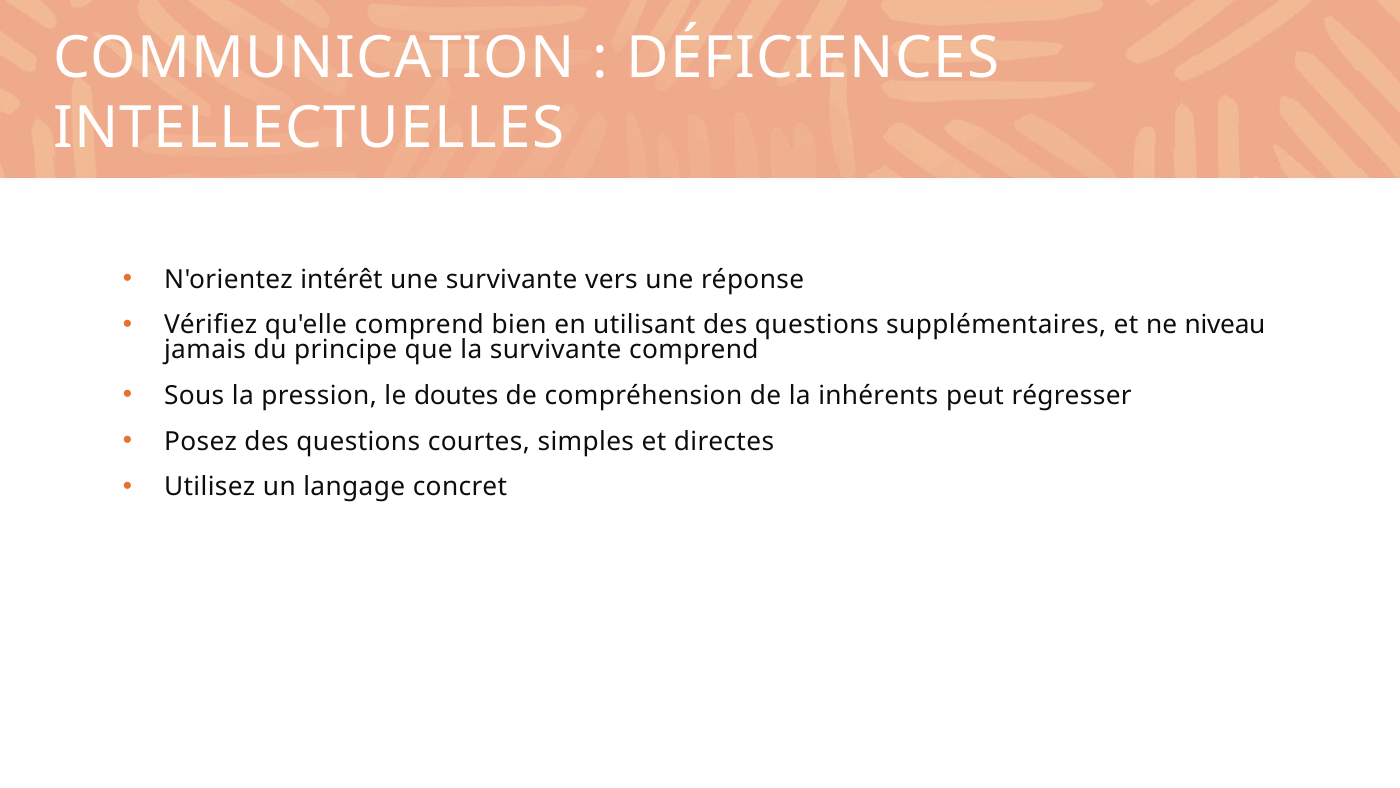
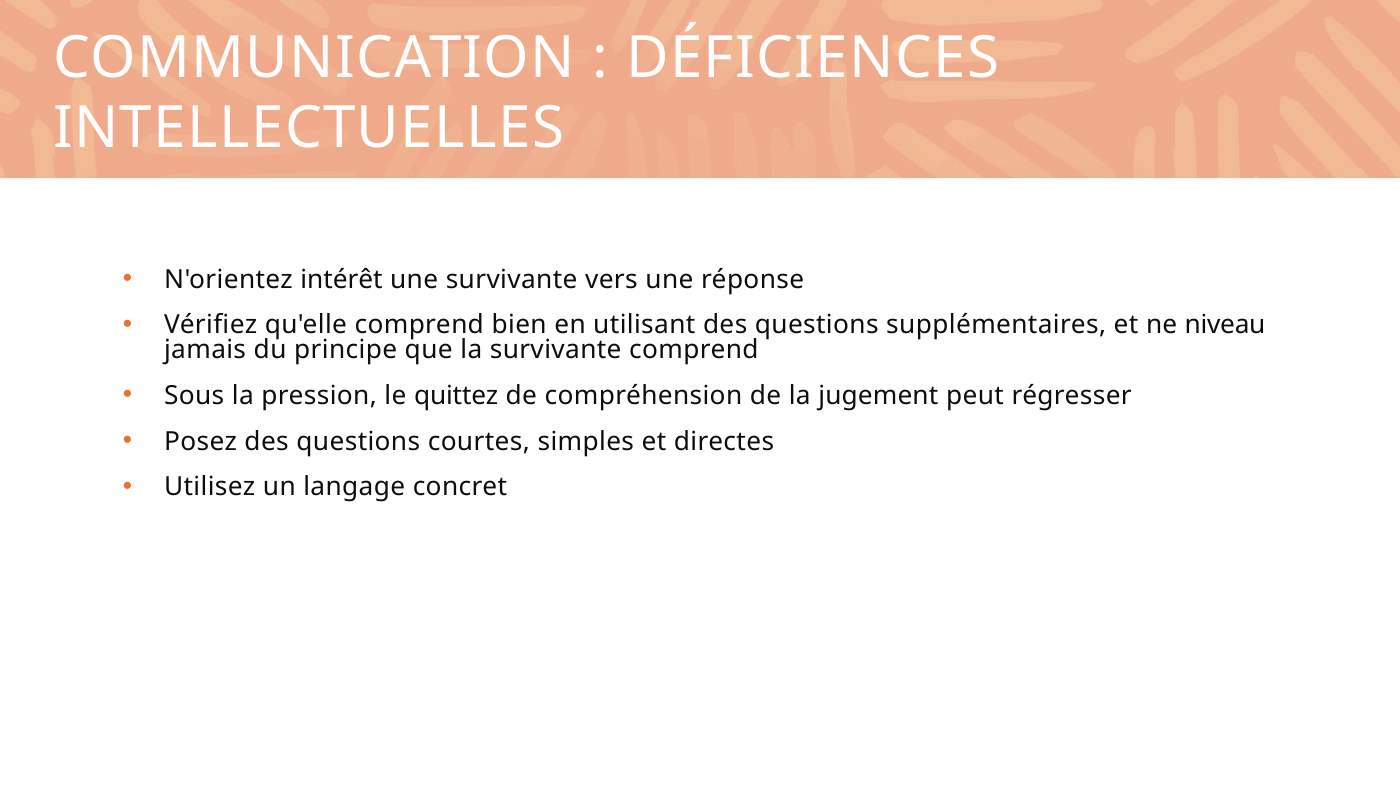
doutes: doutes -> quittez
inhérents: inhérents -> jugement
